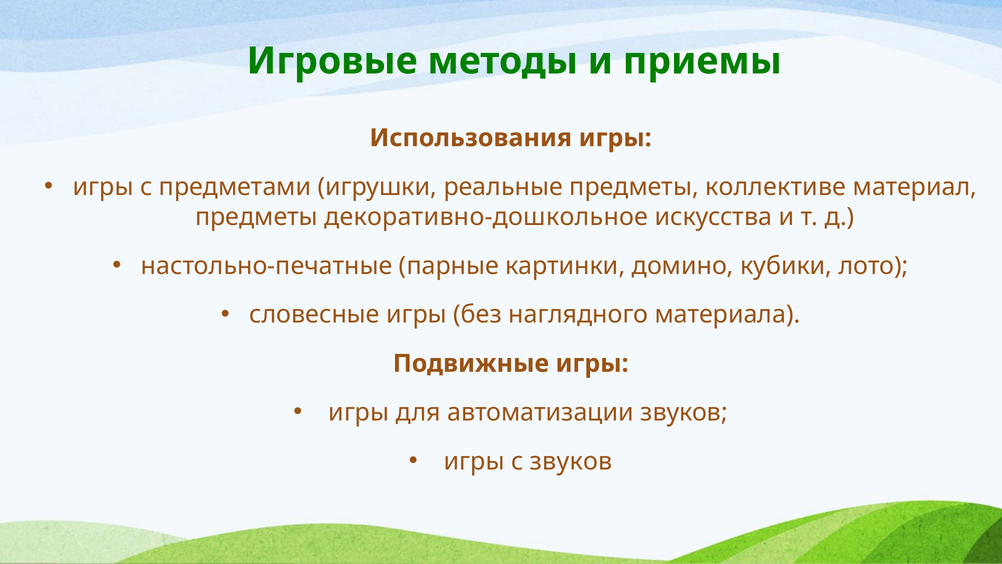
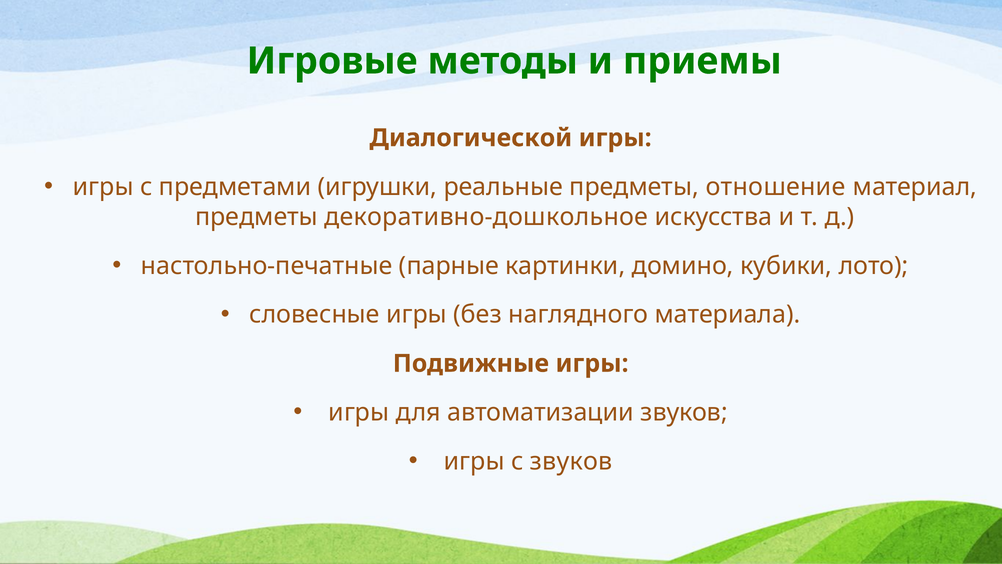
Использования: Использования -> Диалогической
коллективе: коллективе -> отношение
